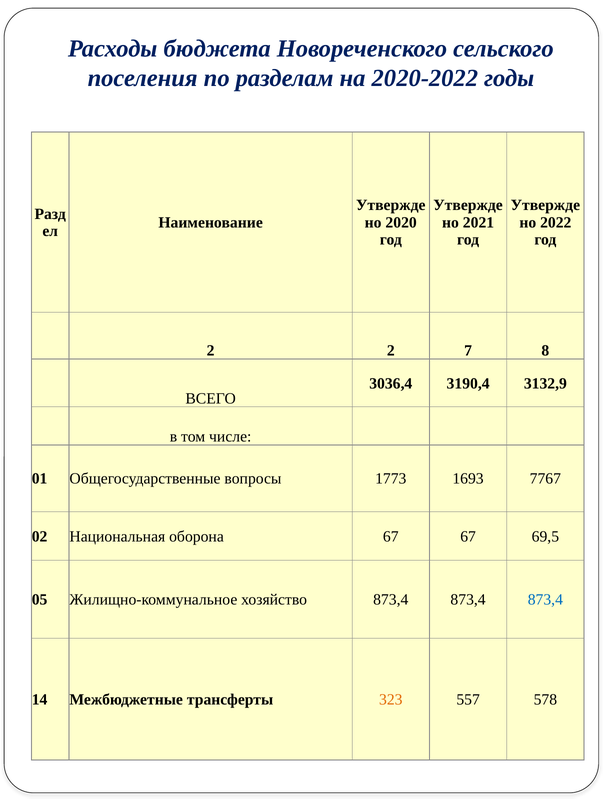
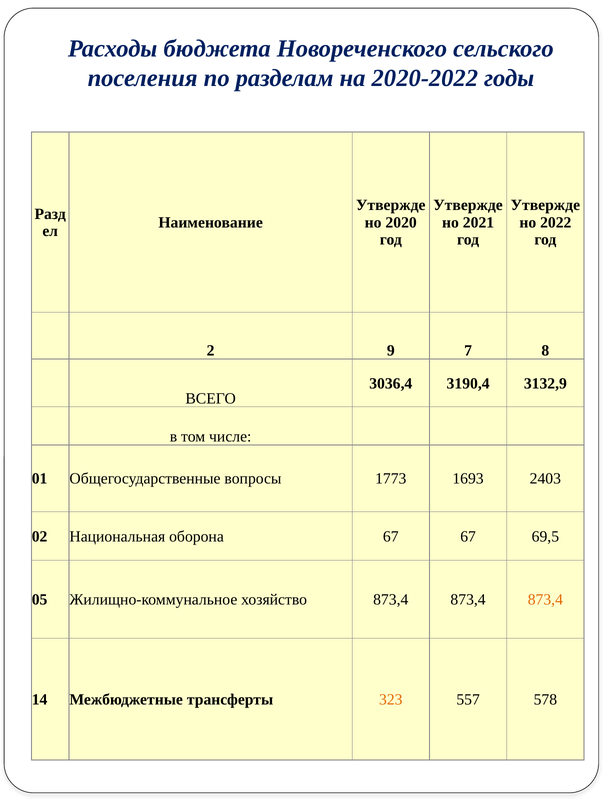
2 2: 2 -> 9
7767: 7767 -> 2403
873,4 at (545, 600) colour: blue -> orange
